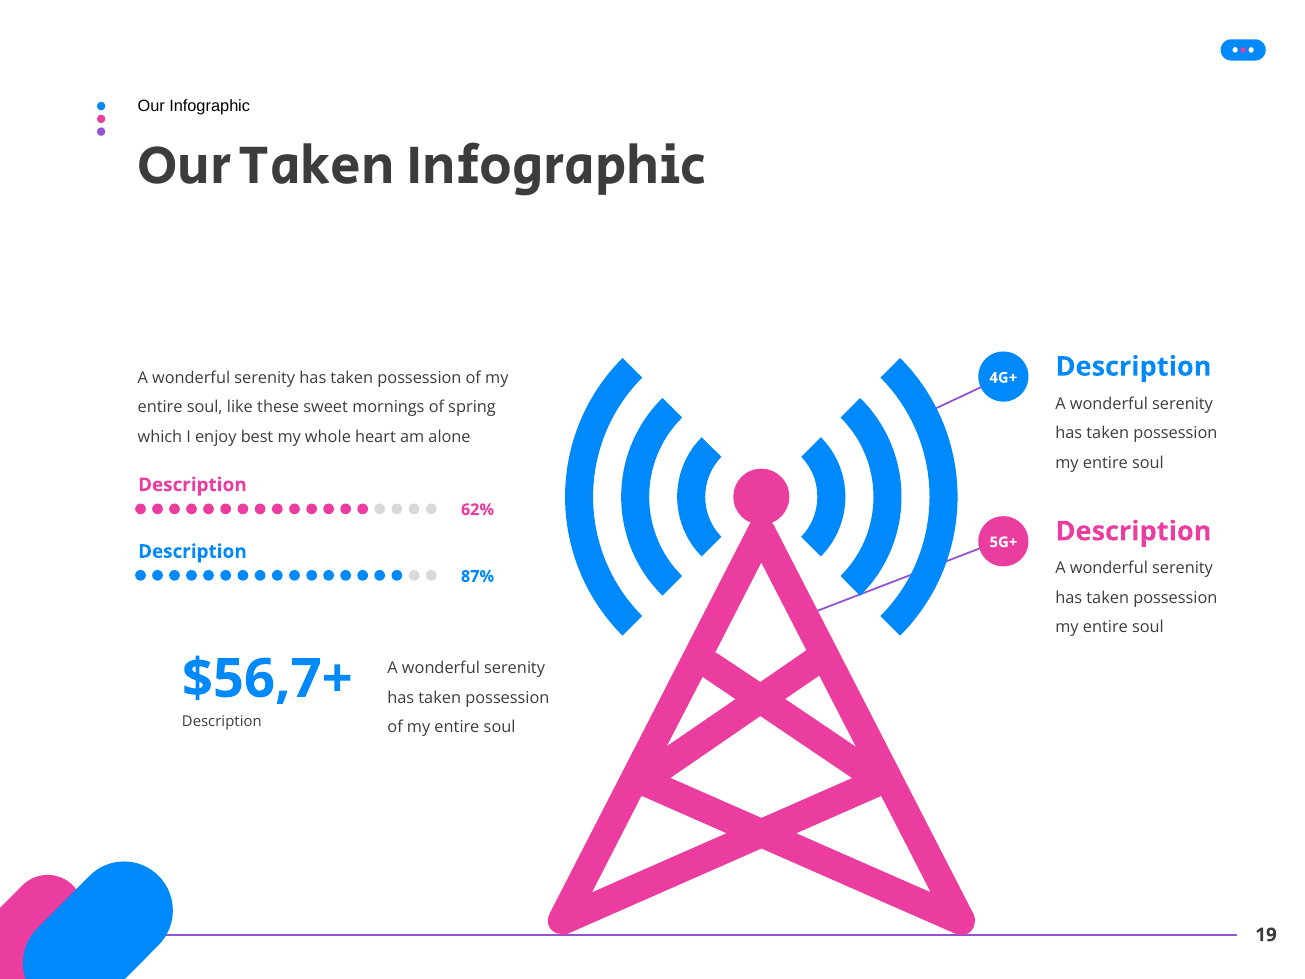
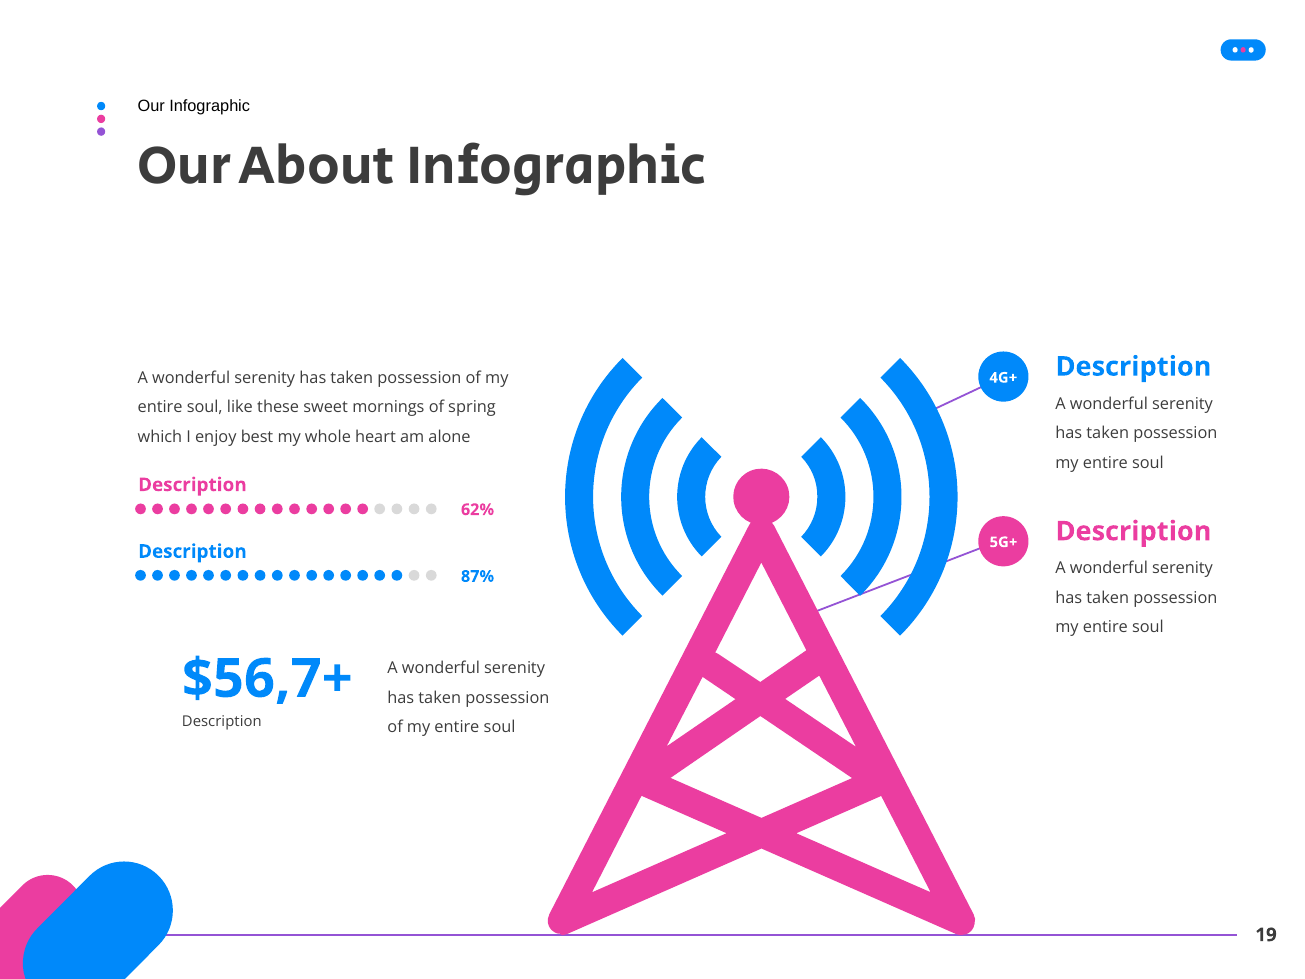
Our Taken: Taken -> About
